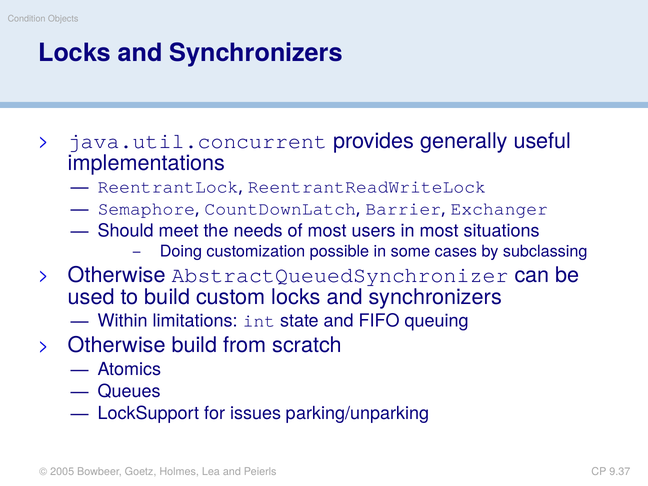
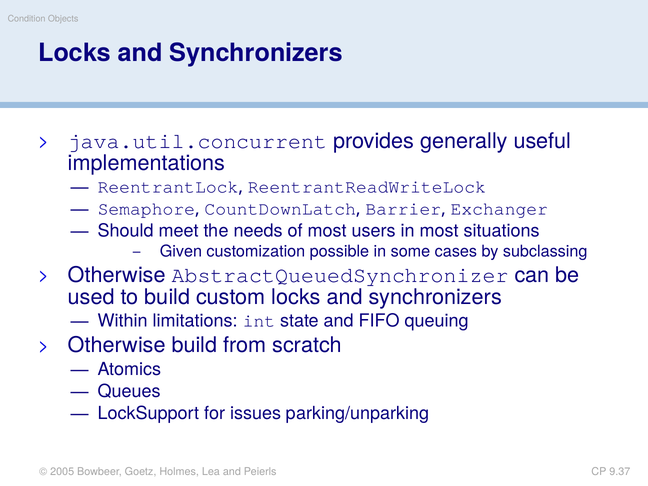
Doing: Doing -> Given
